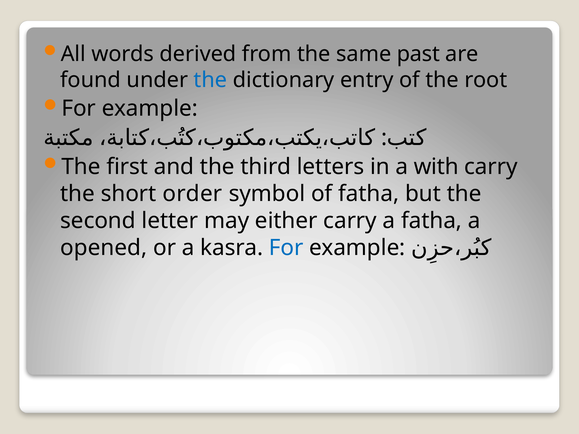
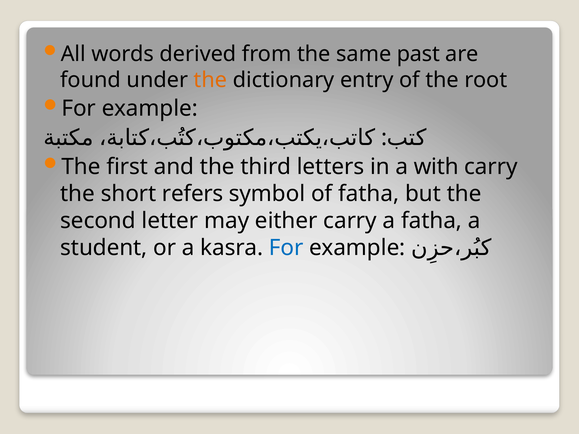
the at (210, 80) colour: blue -> orange
order: order -> refers
opened: opened -> student
